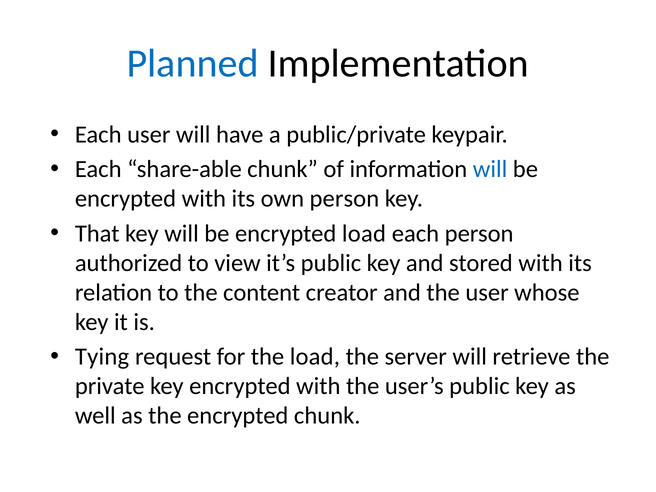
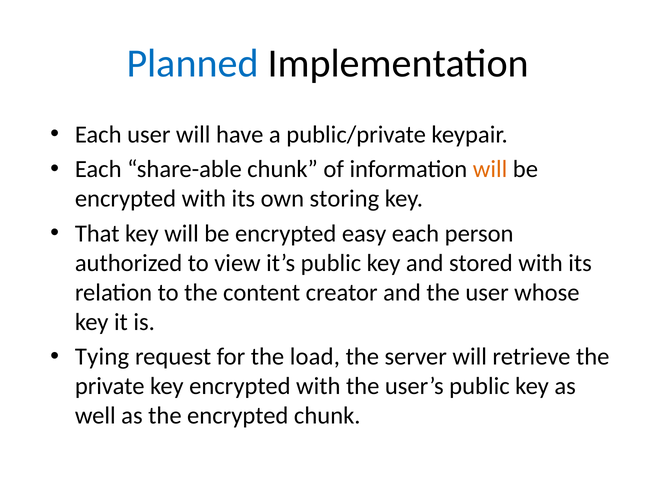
will at (490, 169) colour: blue -> orange
own person: person -> storing
encrypted load: load -> easy
